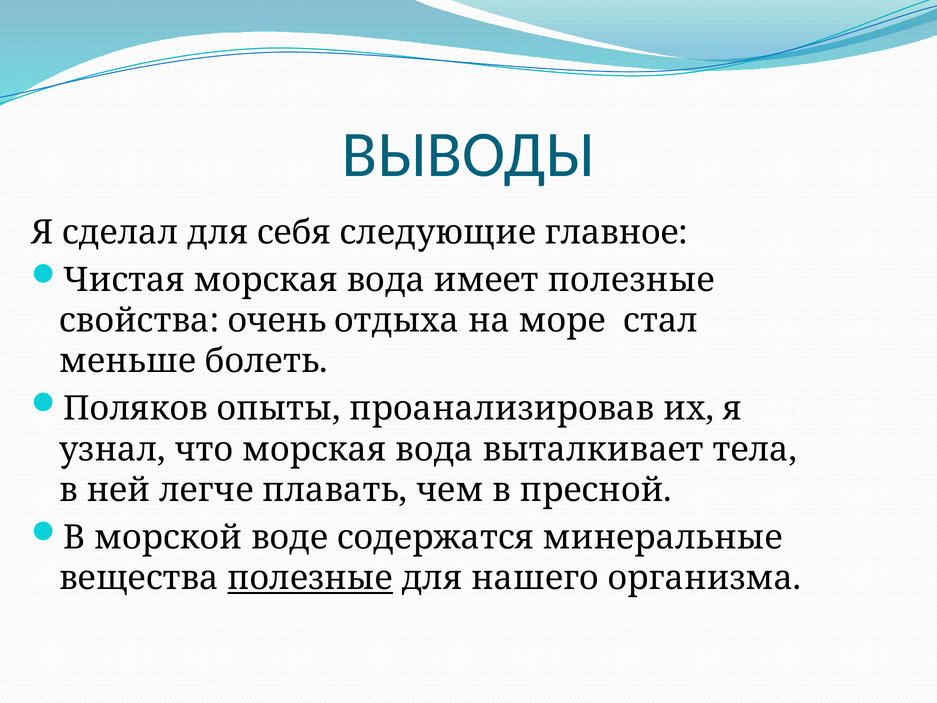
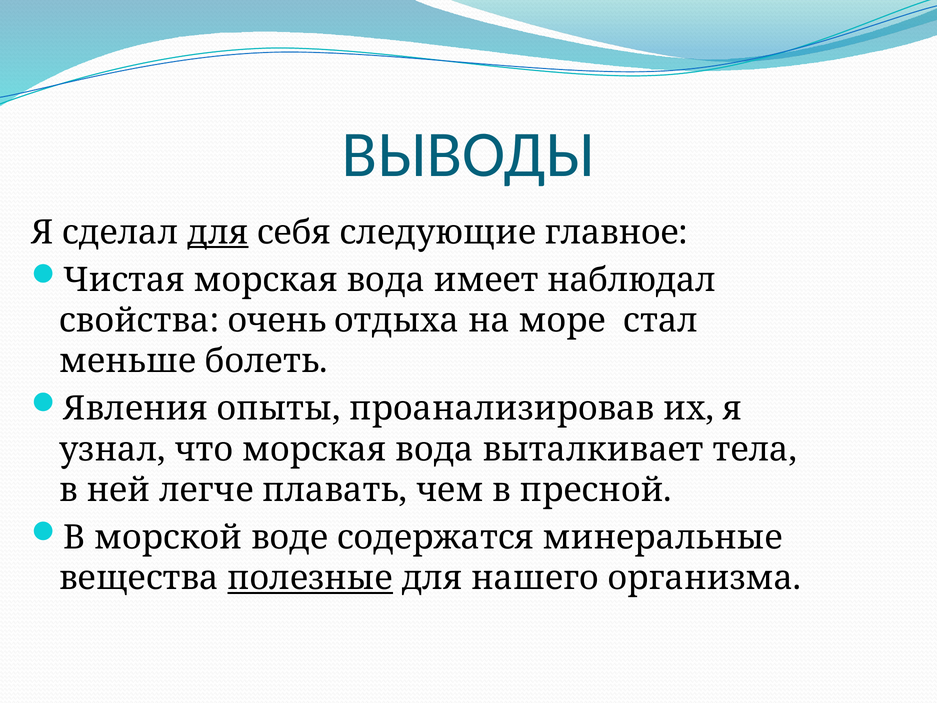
для at (218, 232) underline: none -> present
имеет полезные: полезные -> наблюдал
Поляков: Поляков -> Явления
